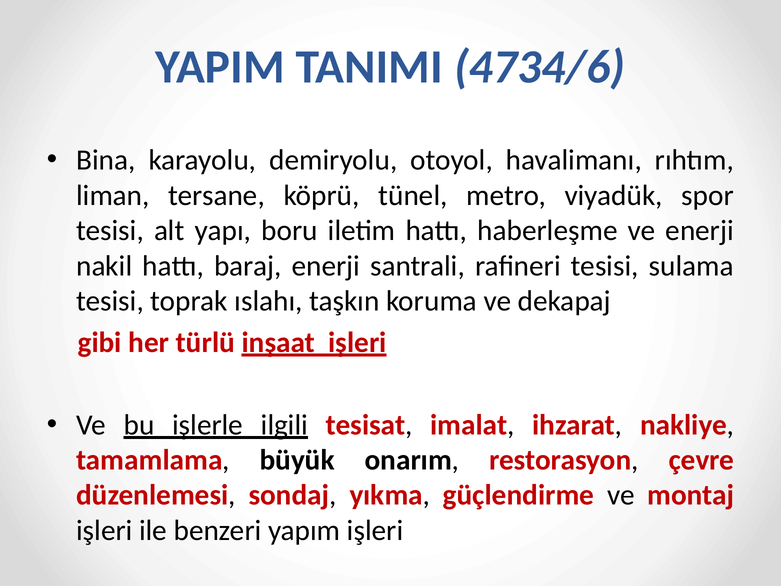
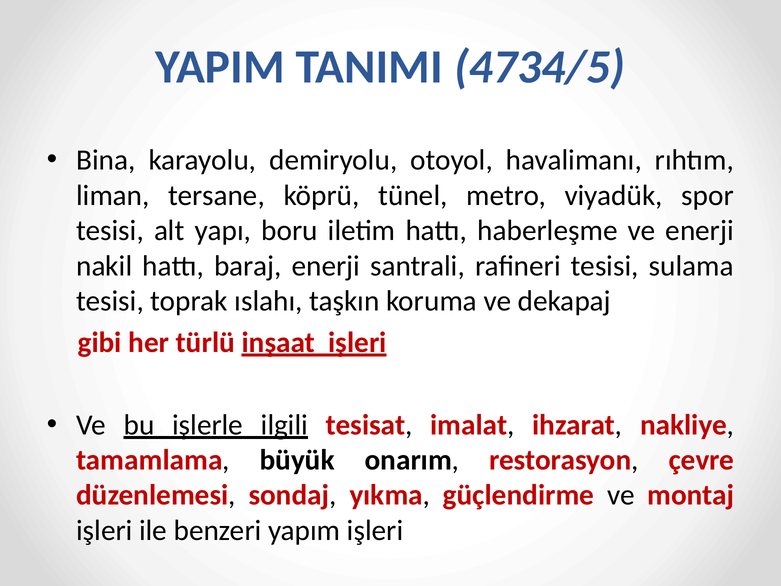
4734/6: 4734/6 -> 4734/5
